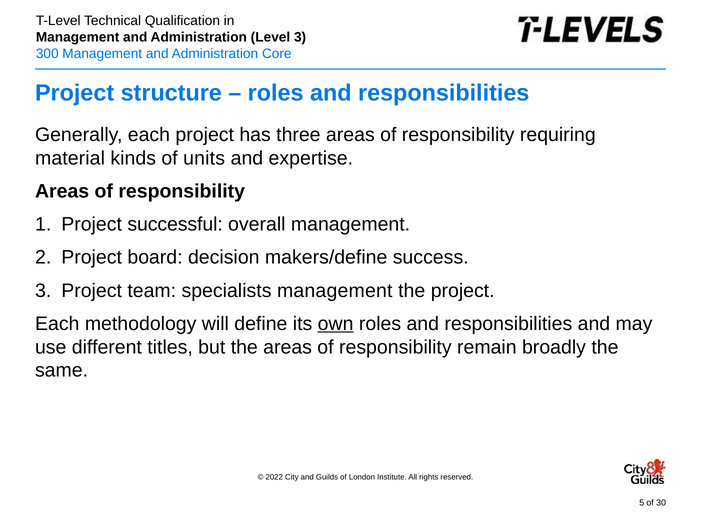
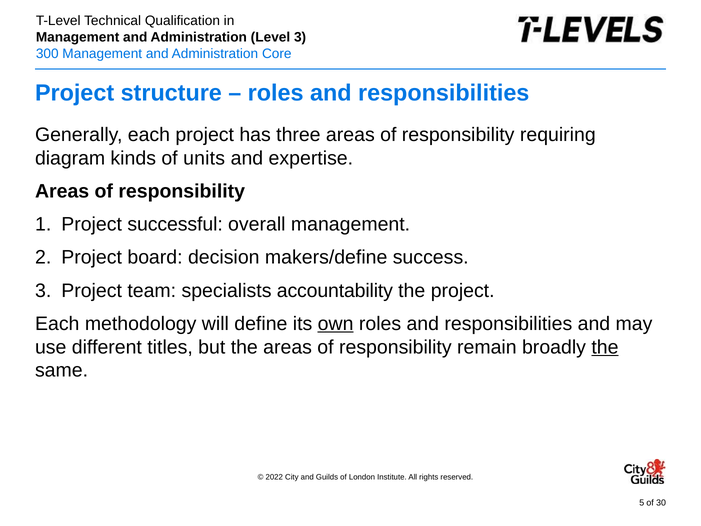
material: material -> diagram
specialists management: management -> accountability
the at (605, 347) underline: none -> present
